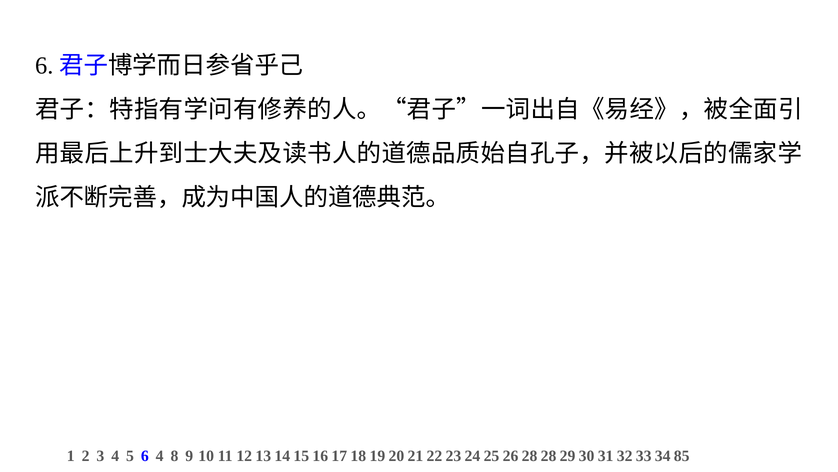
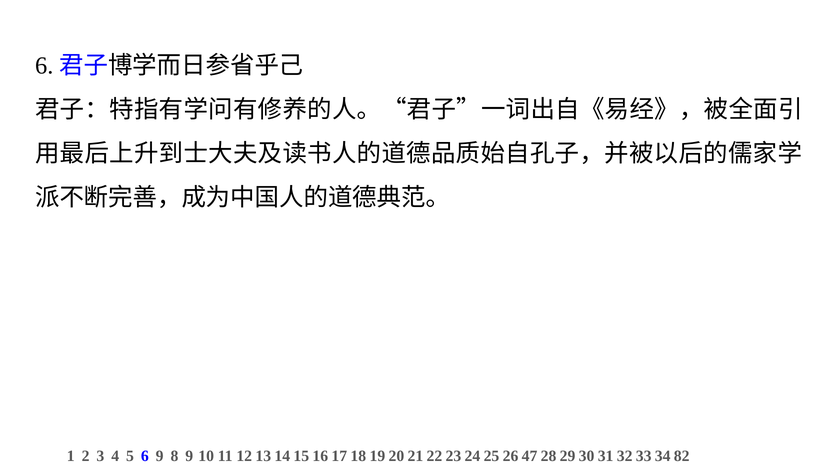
6 4: 4 -> 9
28: 28 -> 47
85: 85 -> 82
